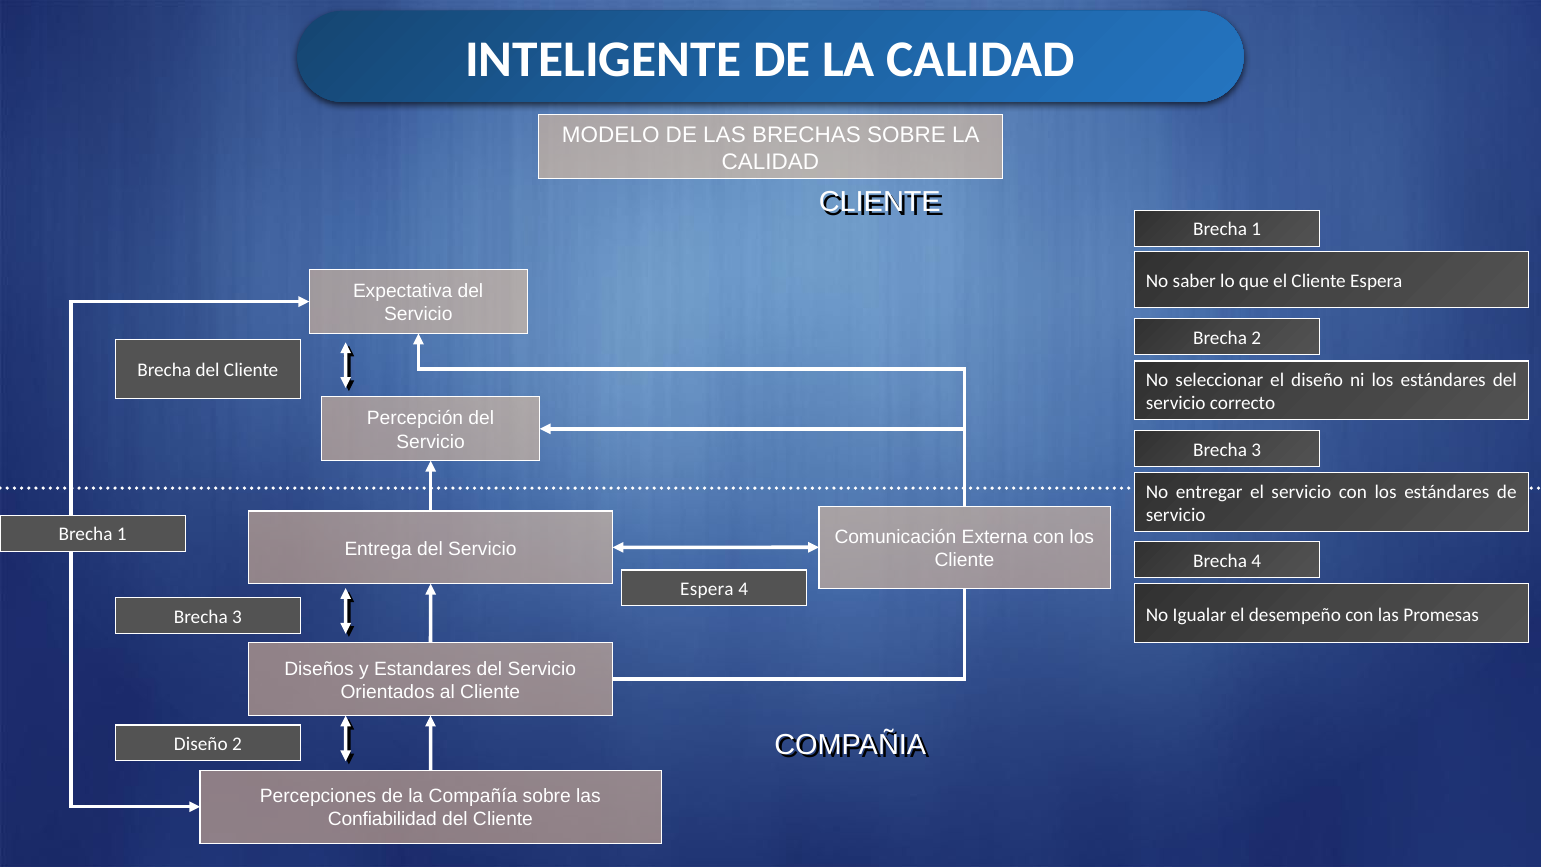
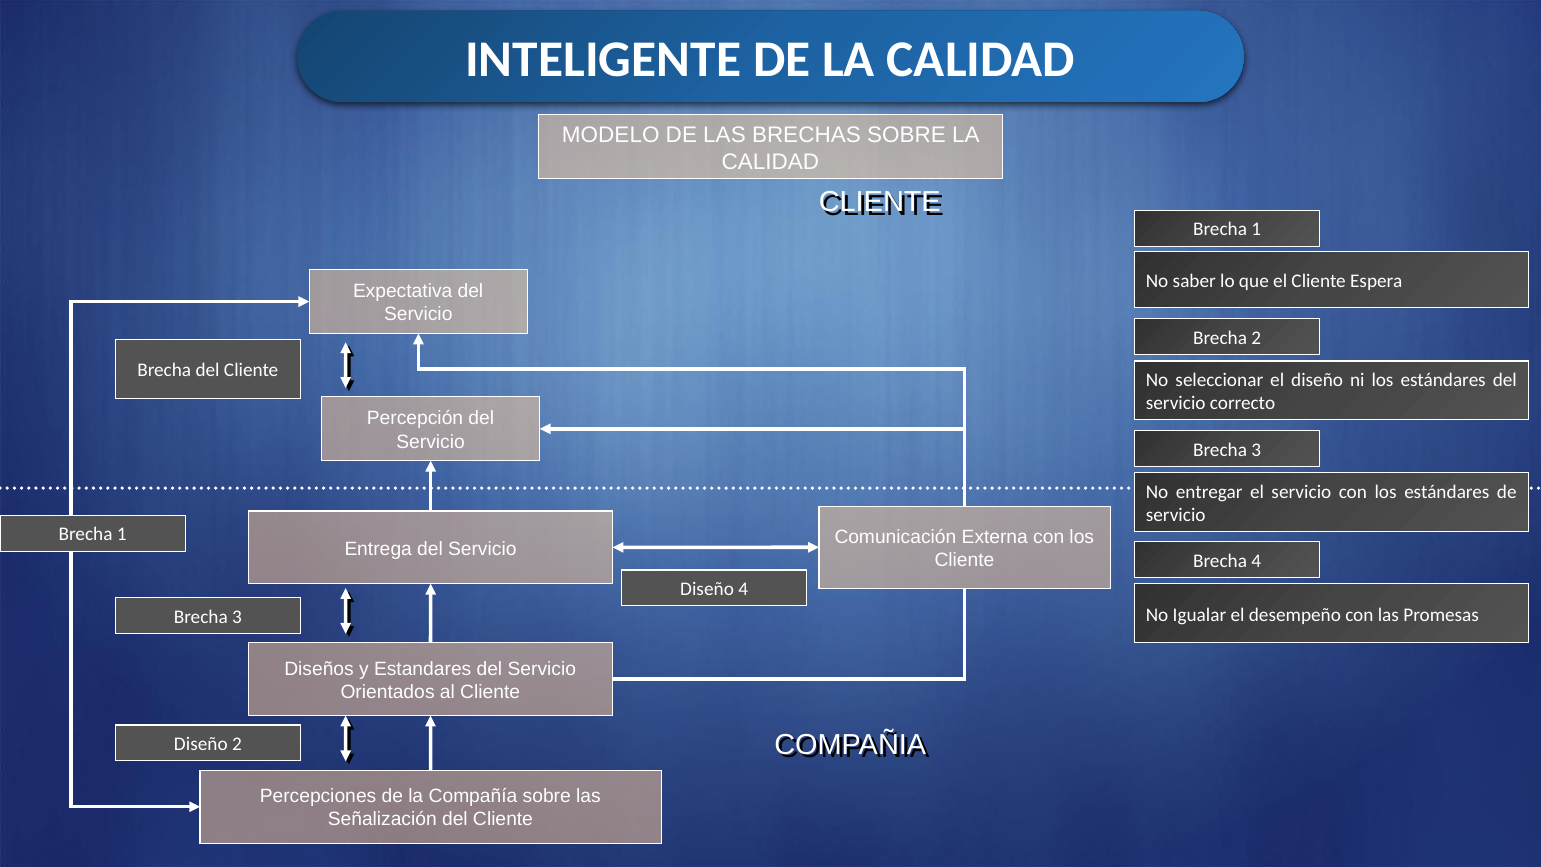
Espera at (707, 589): Espera -> Diseño
Confiabilidad: Confiabilidad -> Señalización
